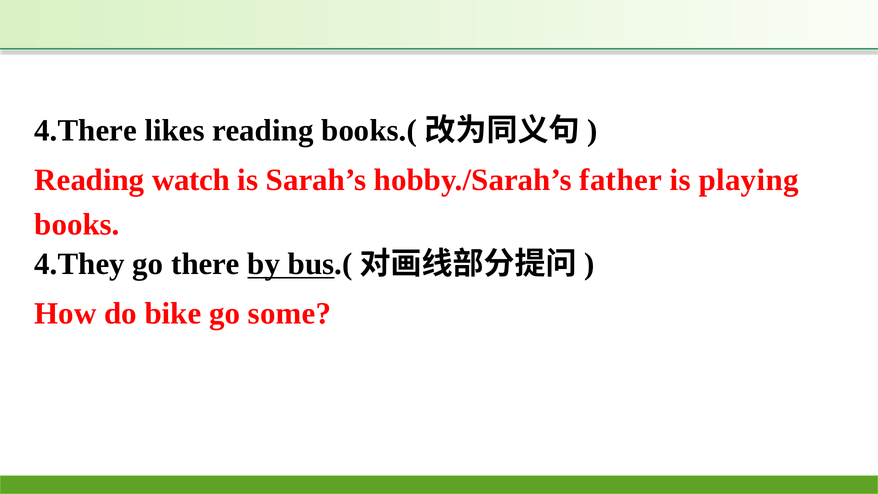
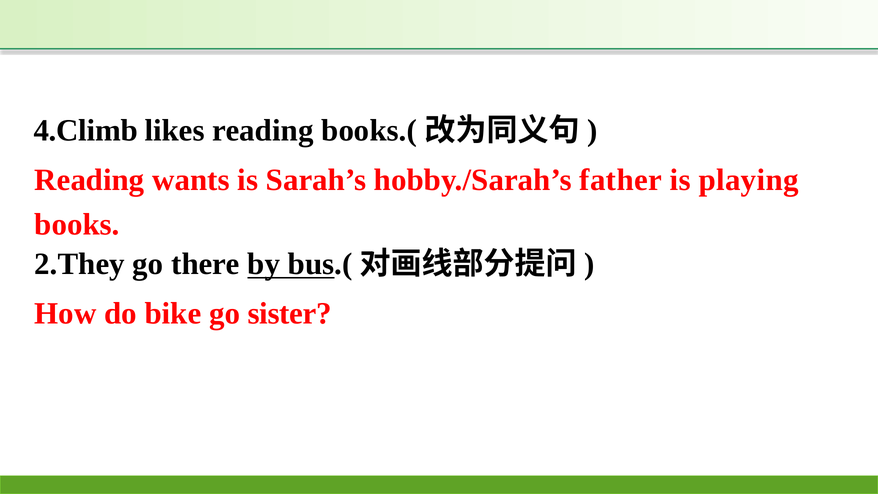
4.There: 4.There -> 4.Climb
watch: watch -> wants
4.They: 4.They -> 2.They
some: some -> sister
